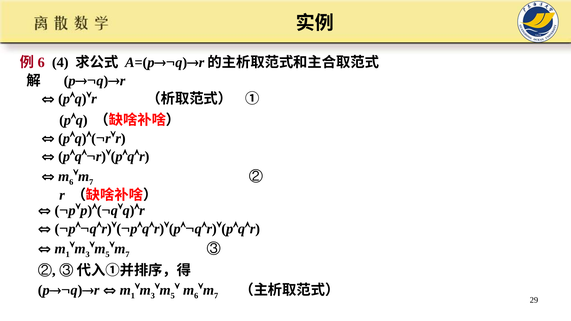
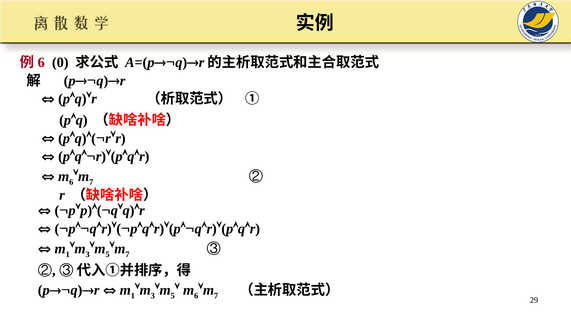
4: 4 -> 0
